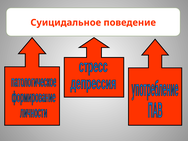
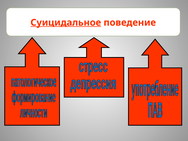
Суицидальное underline: none -> present
